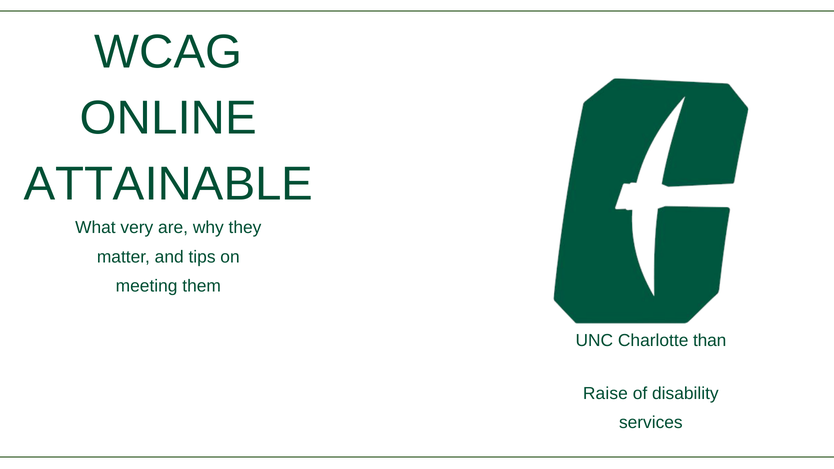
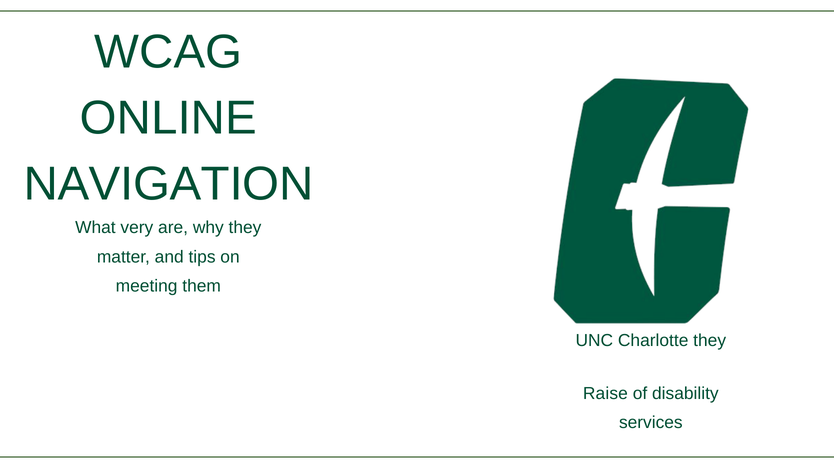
ATTAINABLE: ATTAINABLE -> NAVIGATION
Charlotte than: than -> they
